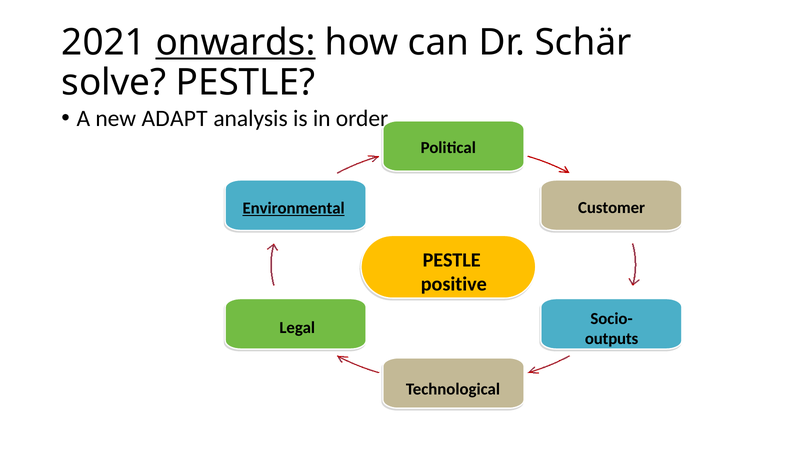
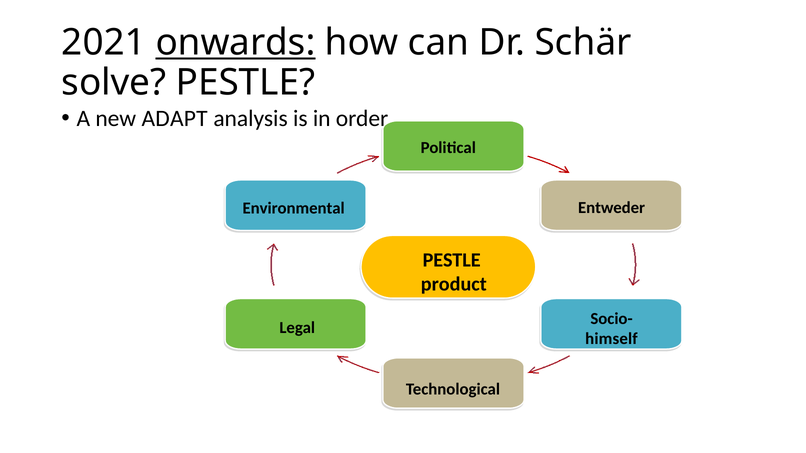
Customer: Customer -> Entweder
Environmental underline: present -> none
positive: positive -> product
outputs: outputs -> himself
